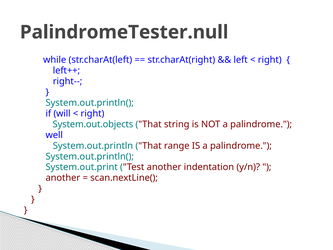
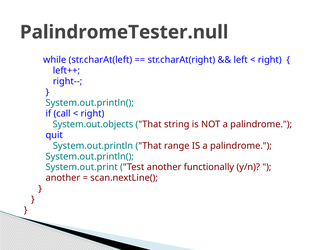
will: will -> call
well: well -> quit
indentation: indentation -> functionally
